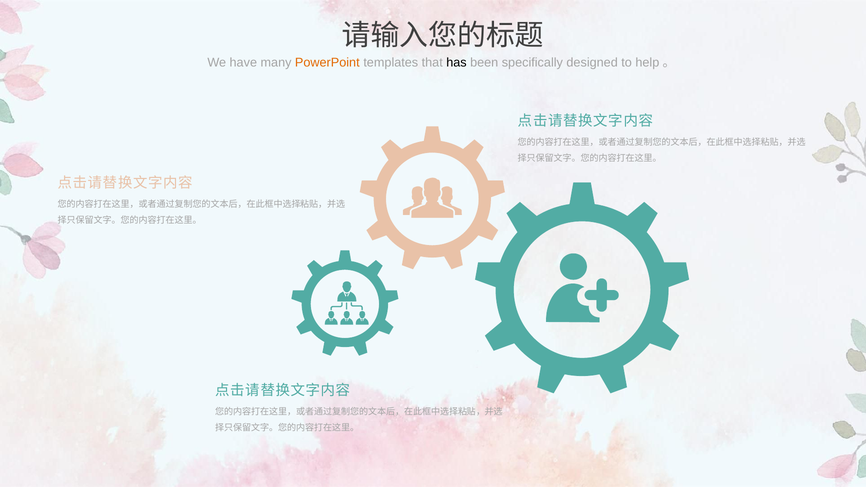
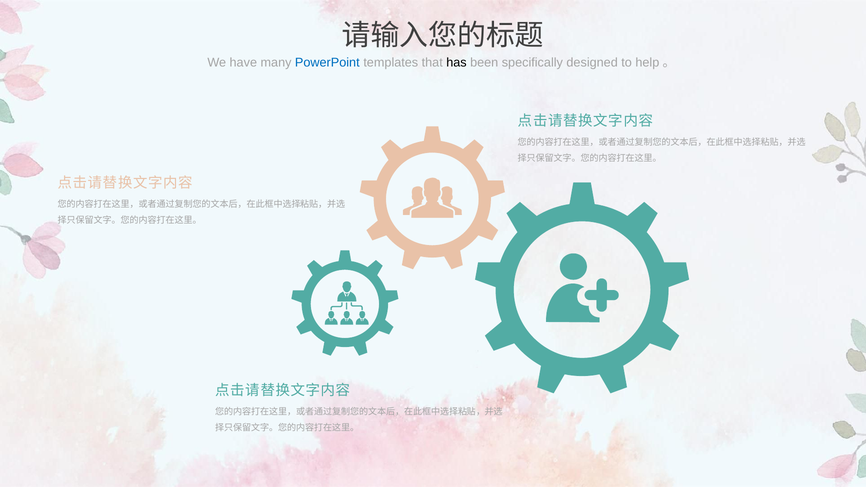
PowerPoint colour: orange -> blue
